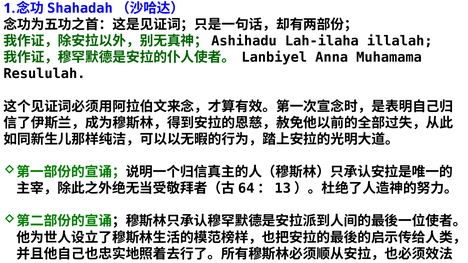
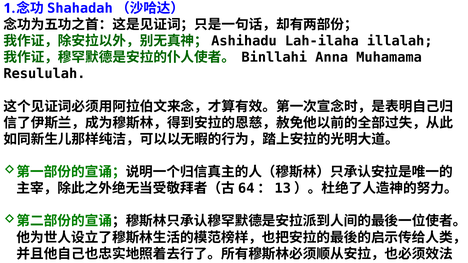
Lanbiyel: Lanbiyel -> Binllahi
